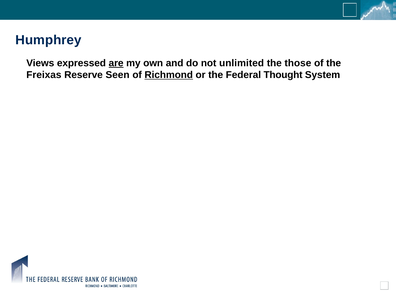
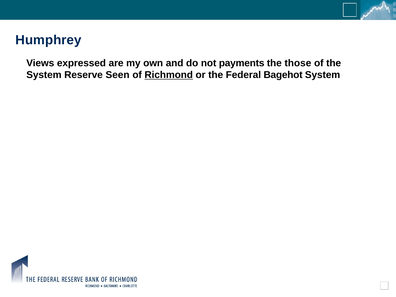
are underline: present -> none
unlimited: unlimited -> payments
Freixas at (44, 75): Freixas -> System
Thought: Thought -> Bagehot
